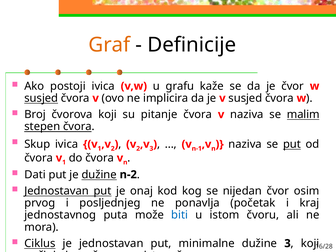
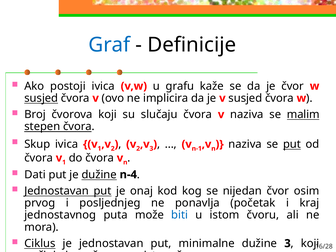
Graf colour: orange -> blue
pitanje: pitanje -> slučaju
n-2: n-2 -> n-4
